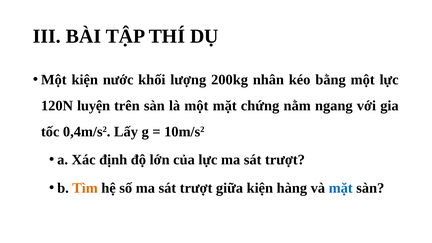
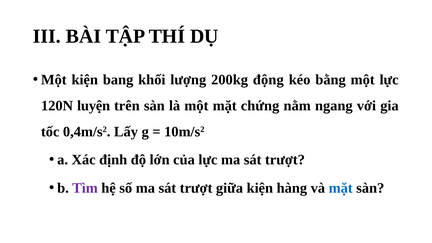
nước: nước -> bang
nhân: nhân -> động
Tìm colour: orange -> purple
